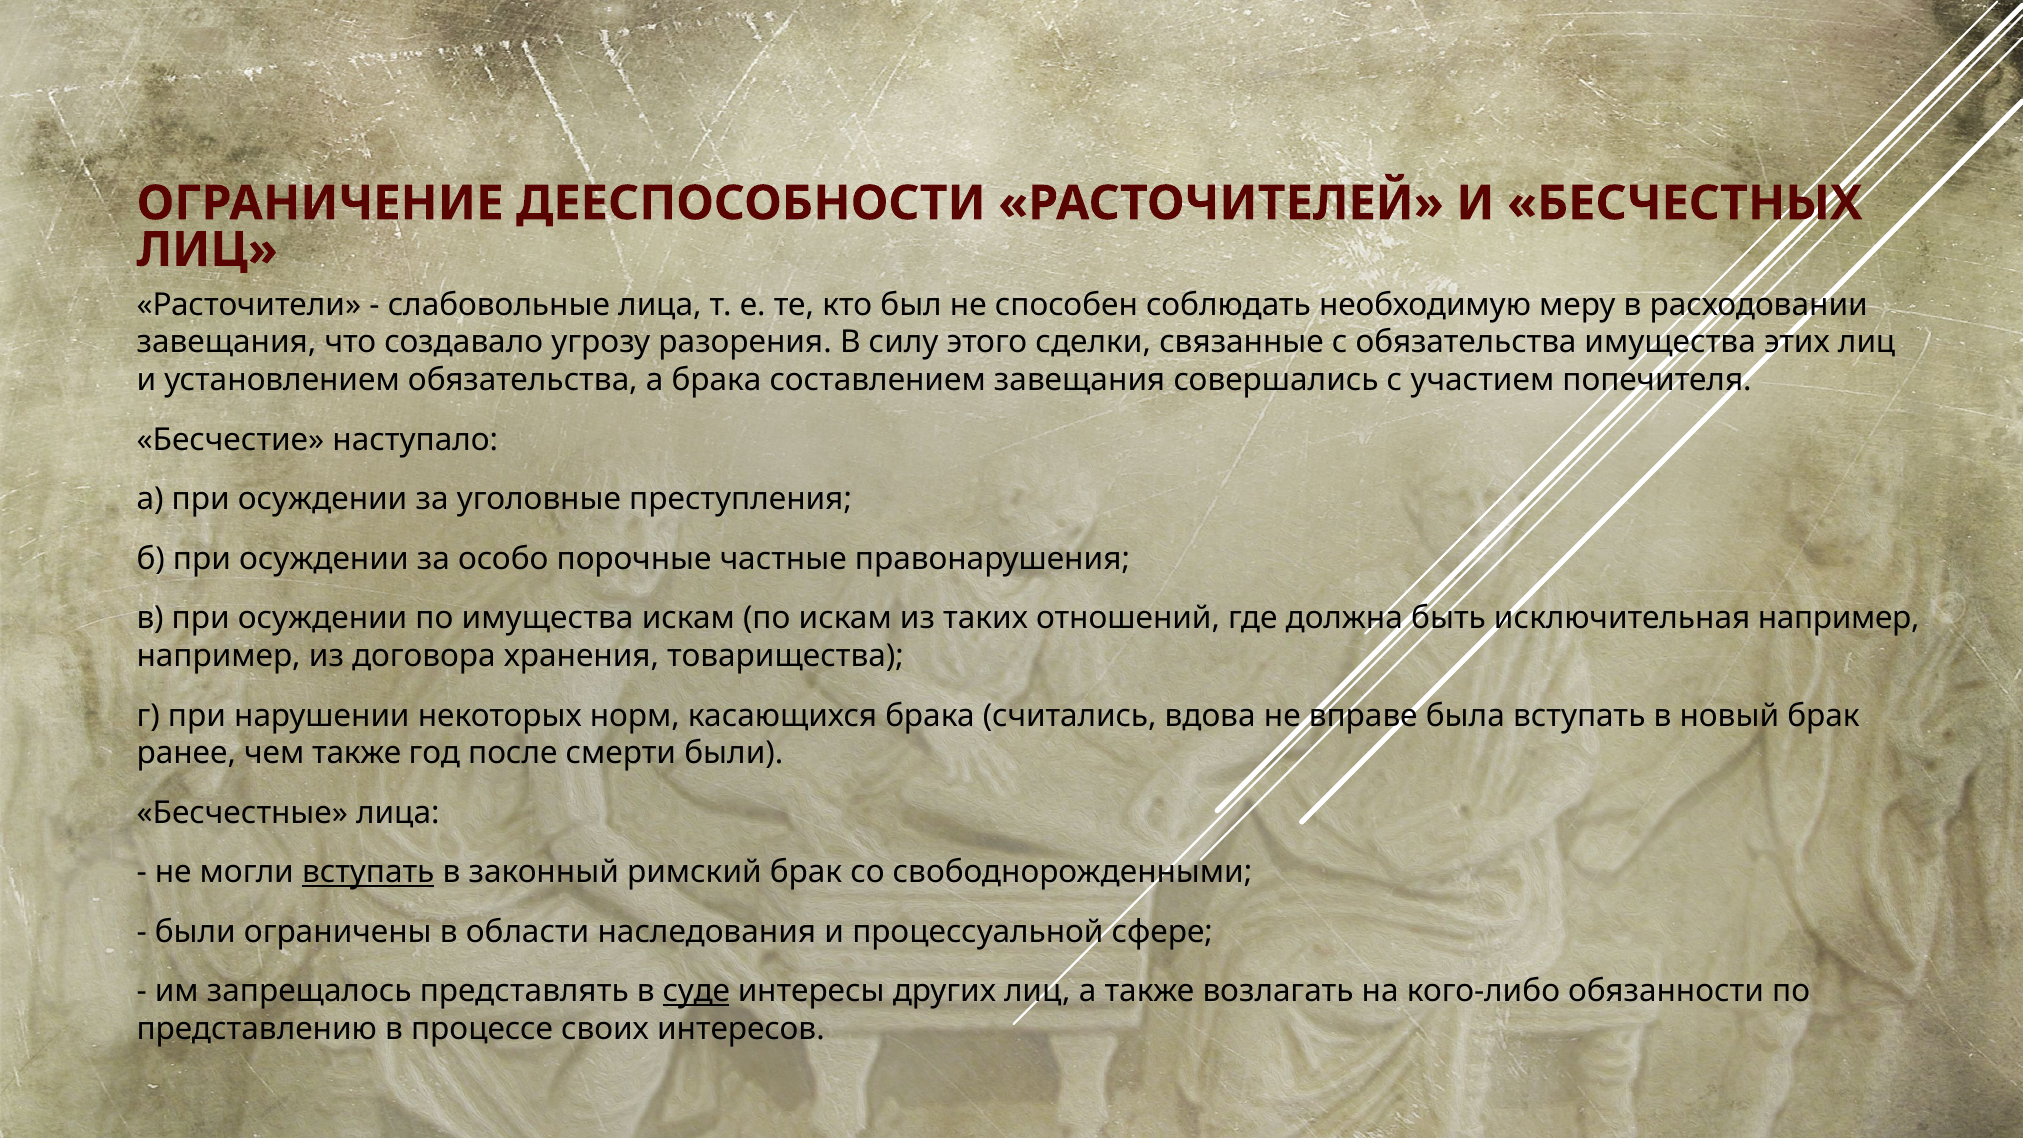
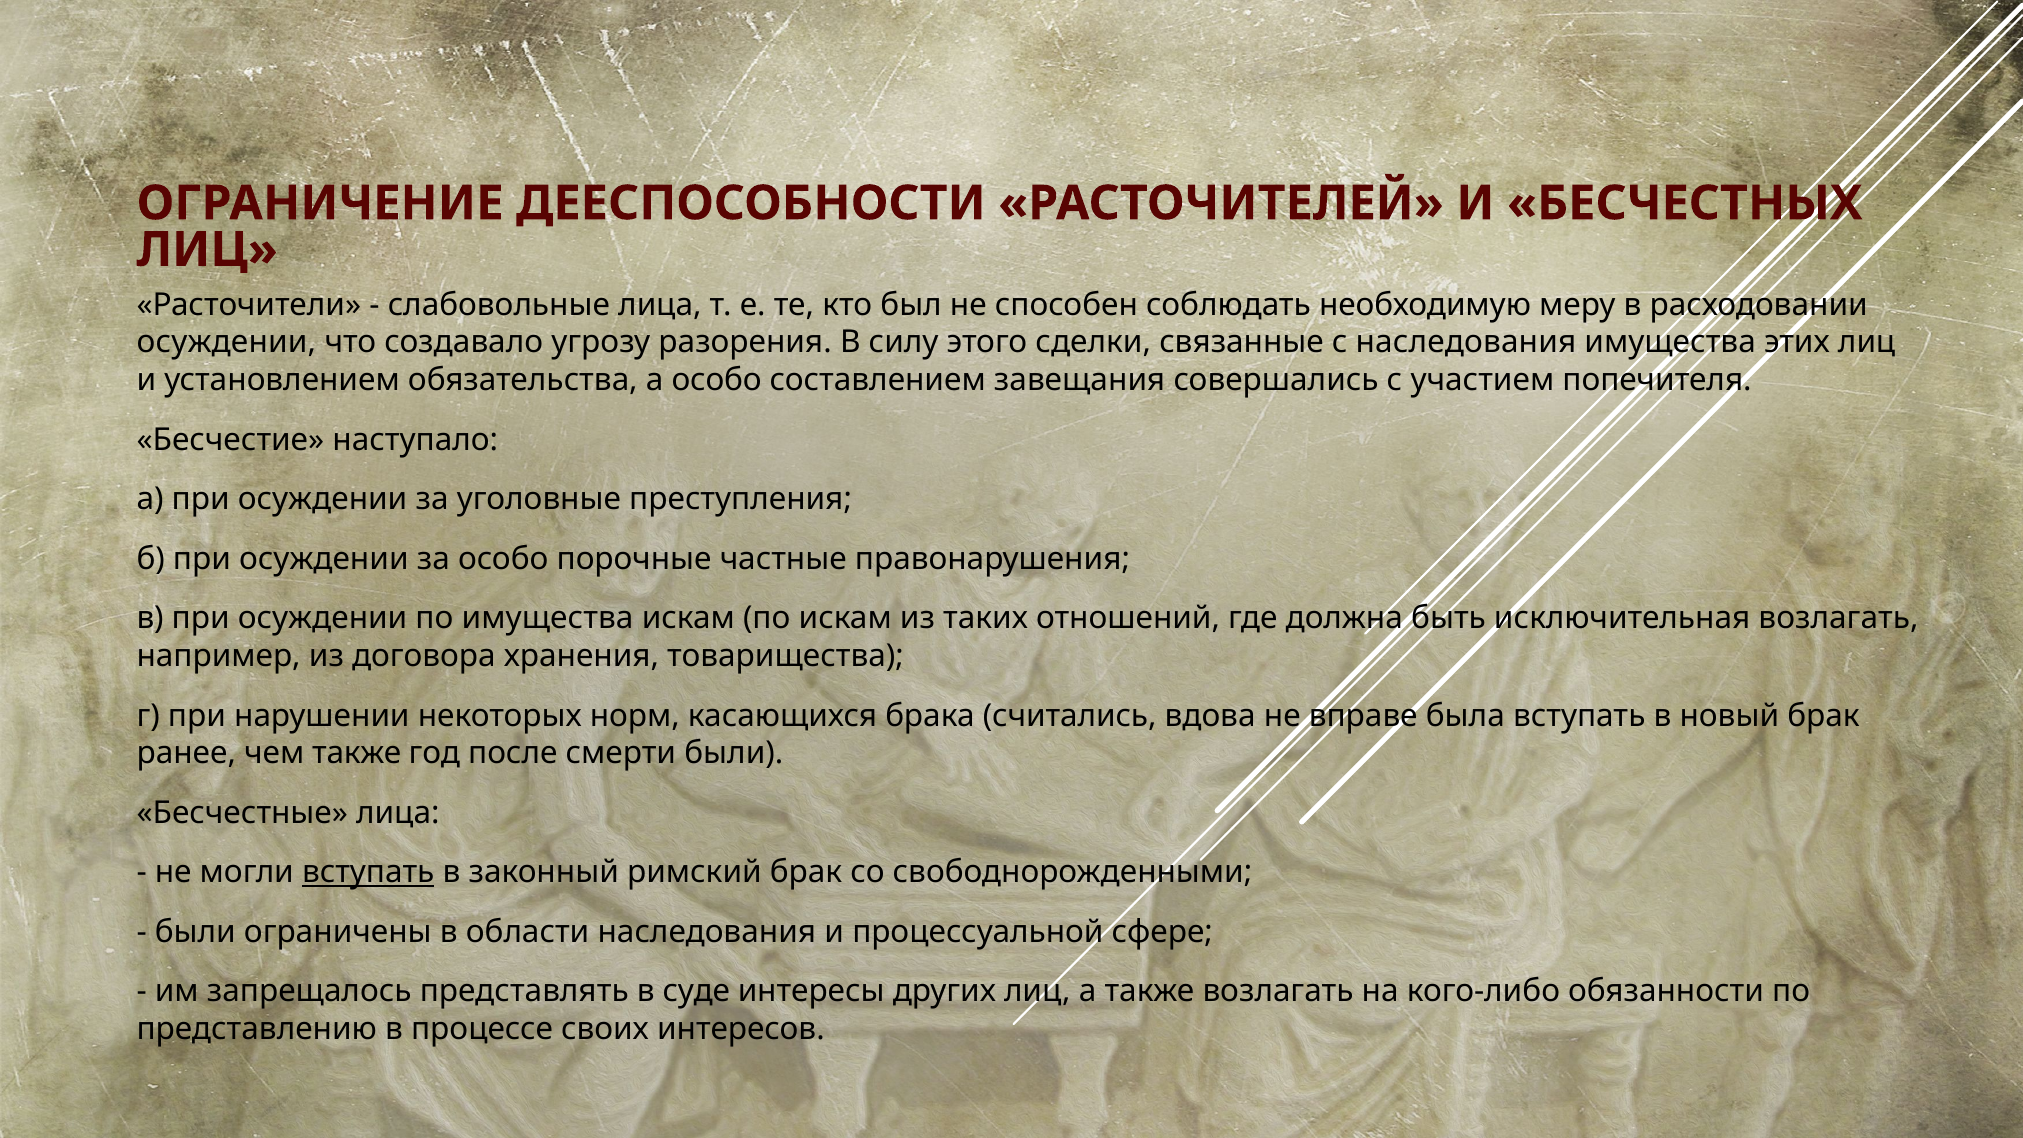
завещания at (226, 343): завещания -> осуждении
с обязательства: обязательства -> наследования
а брака: брака -> особо
исключительная например: например -> возлагать
суде underline: present -> none
